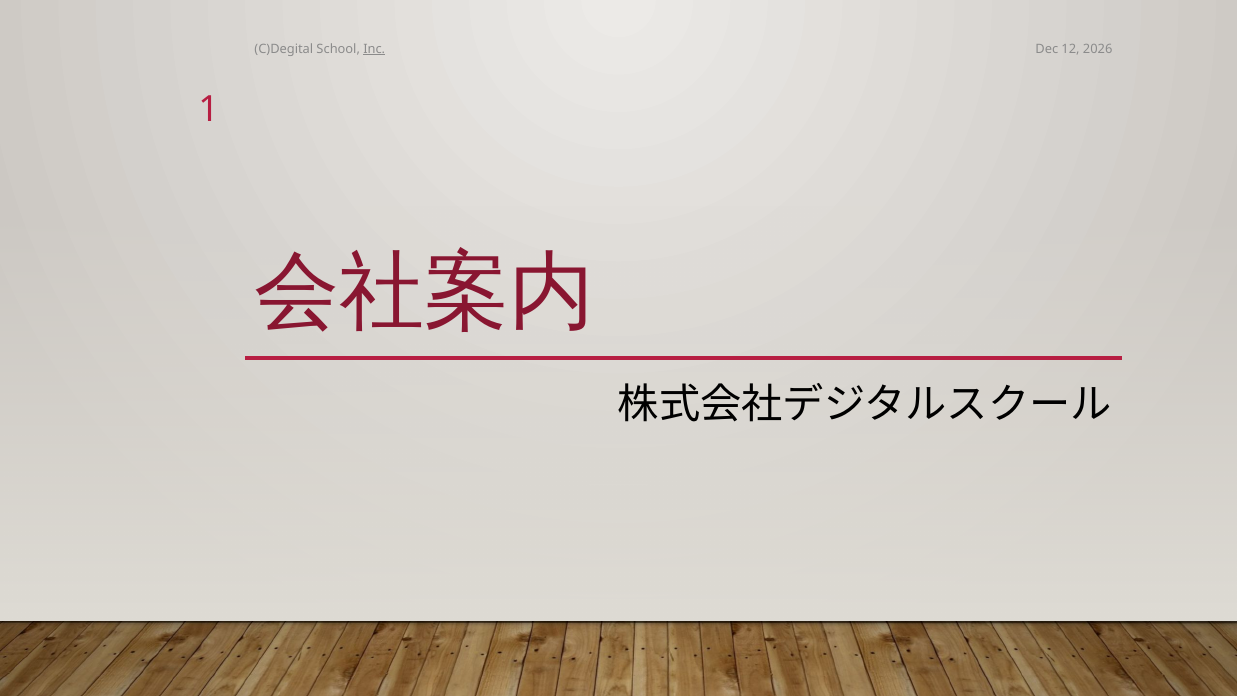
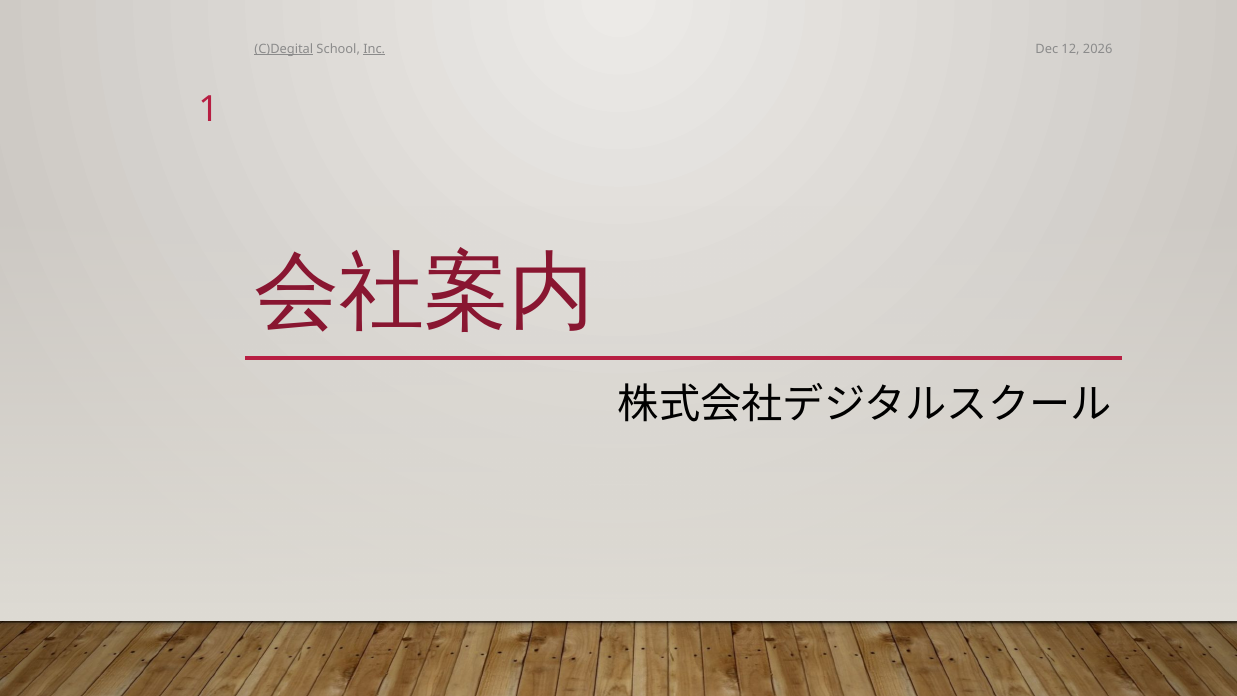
C)Degital underline: none -> present
